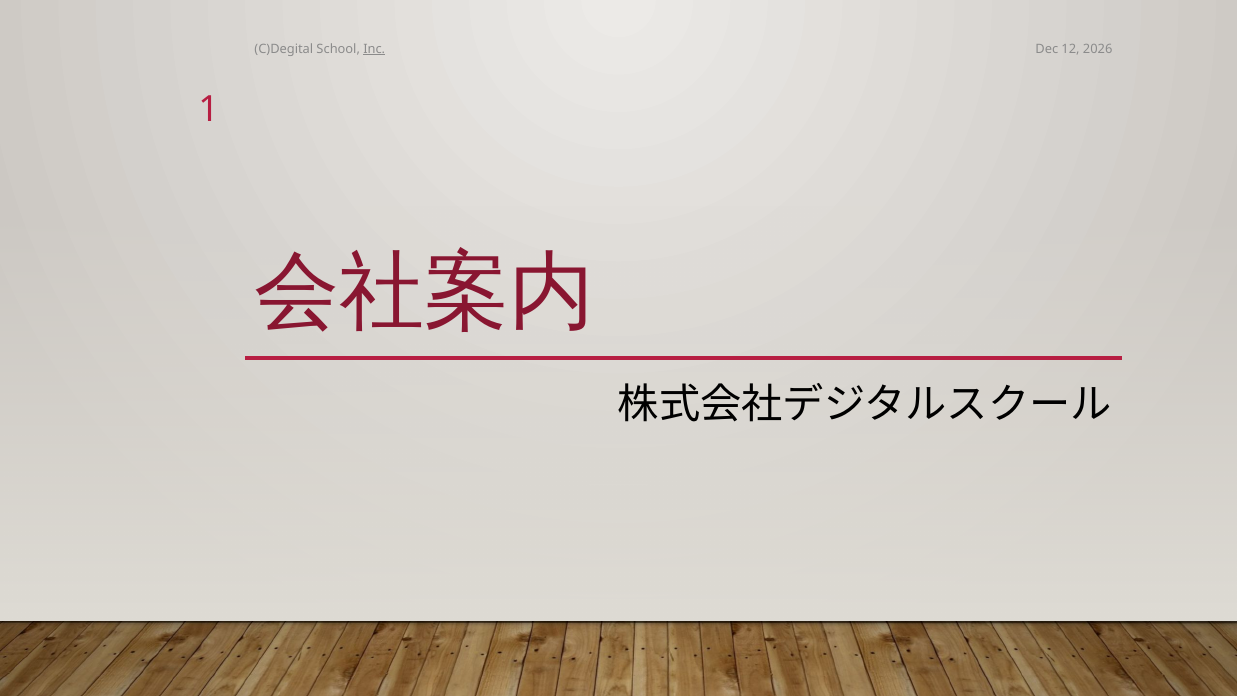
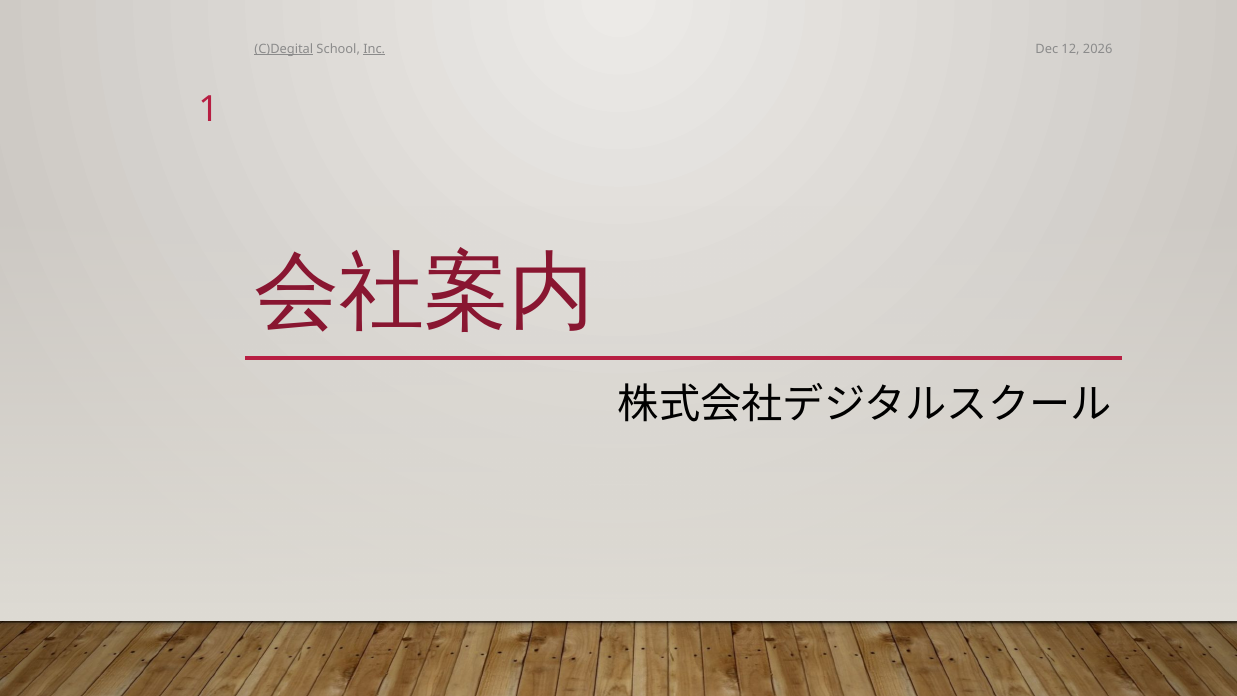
C)Degital underline: none -> present
